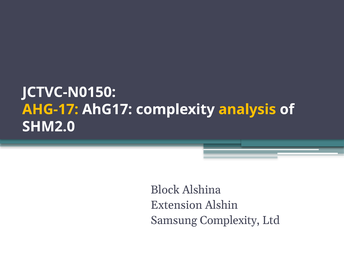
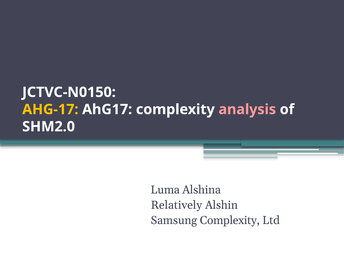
analysis colour: yellow -> pink
Block: Block -> Luma
Extension: Extension -> Relatively
